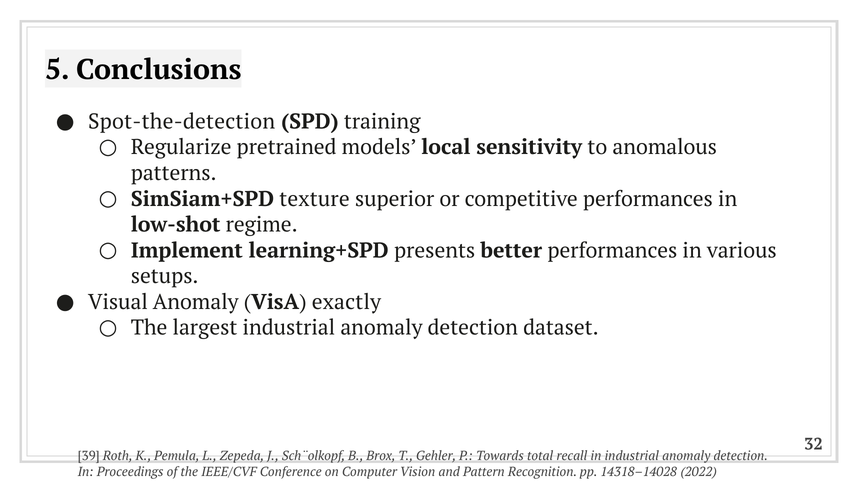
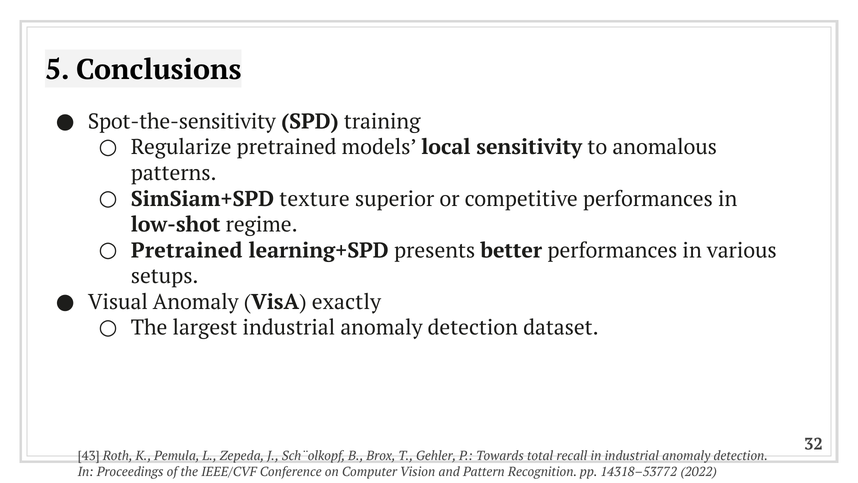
Spot-the-detection: Spot-the-detection -> Spot-the-sensitivity
Implement at (187, 250): Implement -> Pretrained
39: 39 -> 43
14318–14028: 14318–14028 -> 14318–53772
